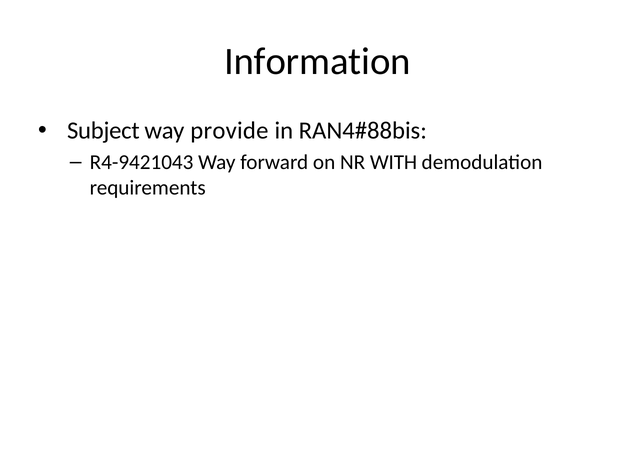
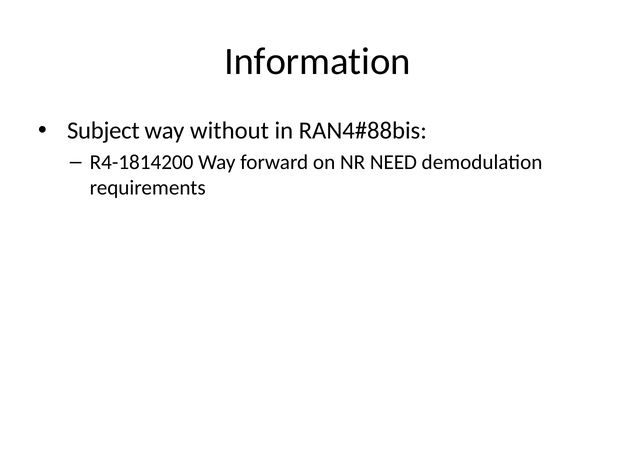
provide: provide -> without
R4-9421043: R4-9421043 -> R4-1814200
WITH: WITH -> NEED
